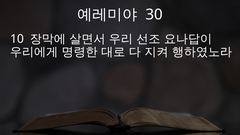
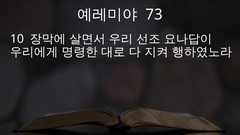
30: 30 -> 73
